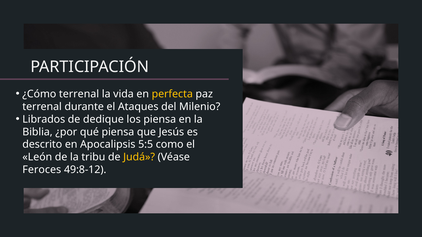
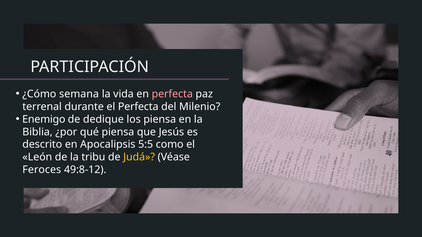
¿Cómo terrenal: terrenal -> semana
perfecta at (172, 94) colour: yellow -> pink
el Ataques: Ataques -> Perfecta
Librados: Librados -> Enemigo
